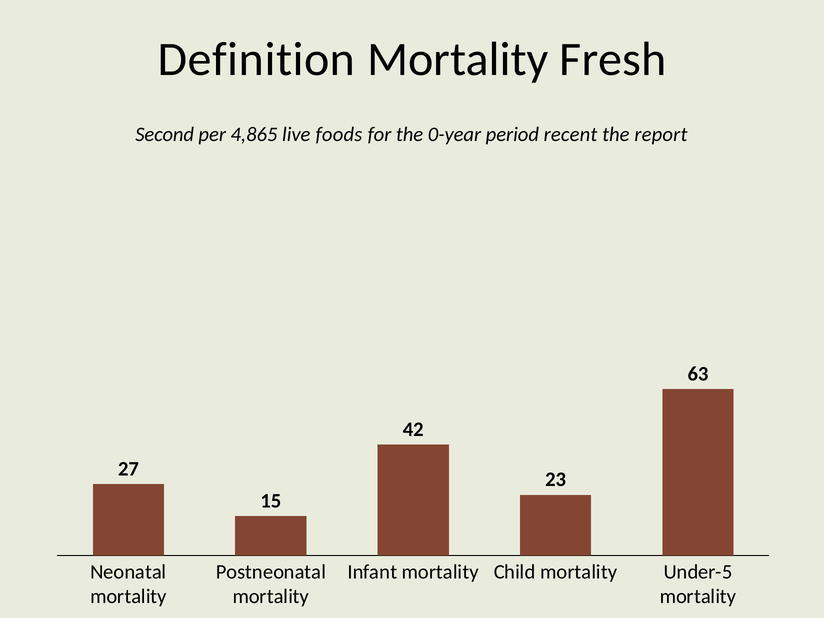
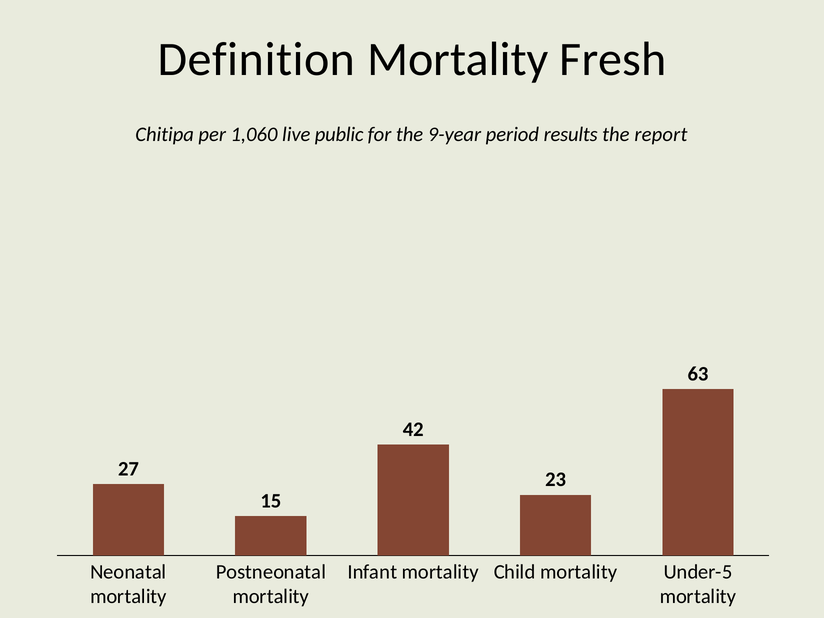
Second: Second -> Chitipa
4,865: 4,865 -> 1,060
foods: foods -> public
0-year: 0-year -> 9-year
recent: recent -> results
